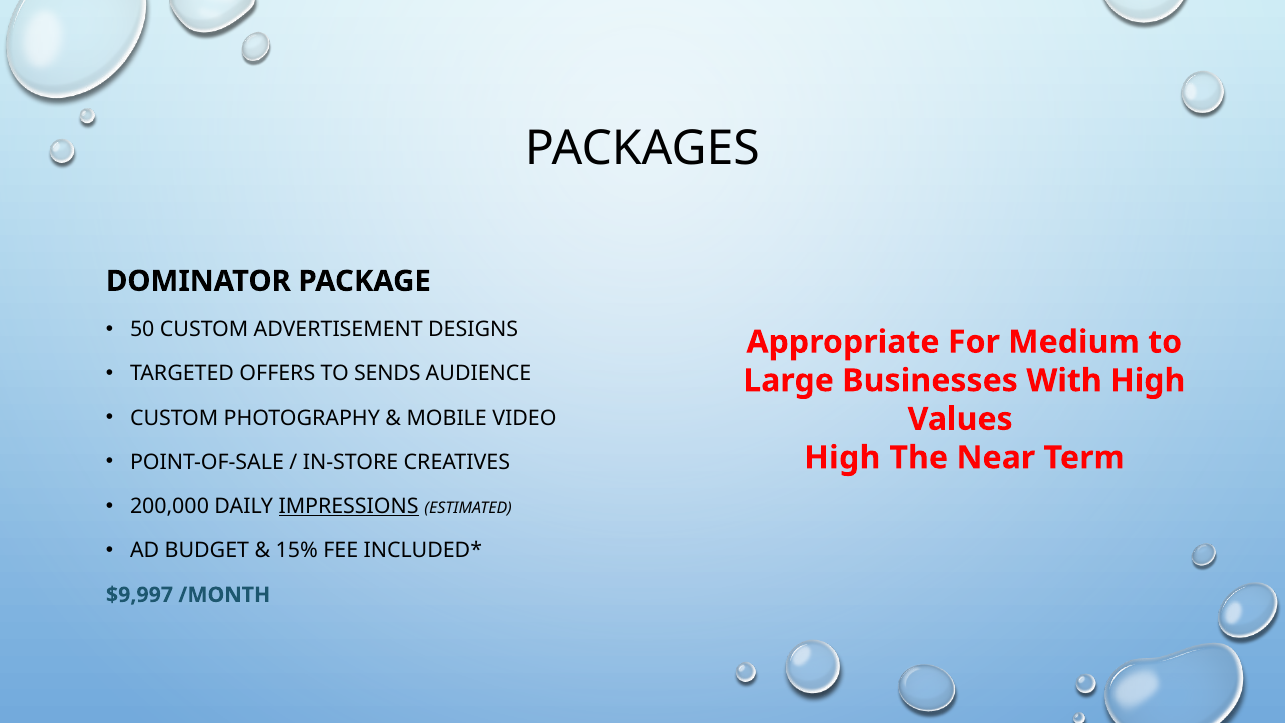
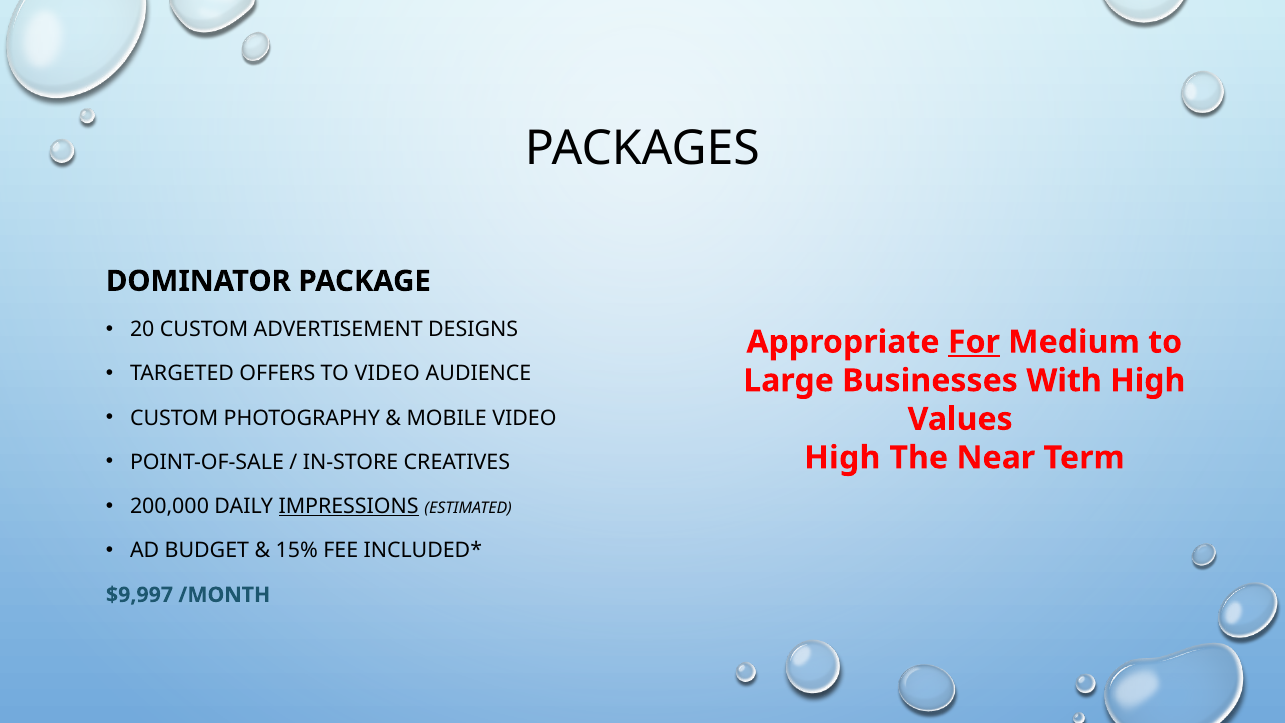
50: 50 -> 20
For underline: none -> present
TO SENDS: SENDS -> VIDEO
